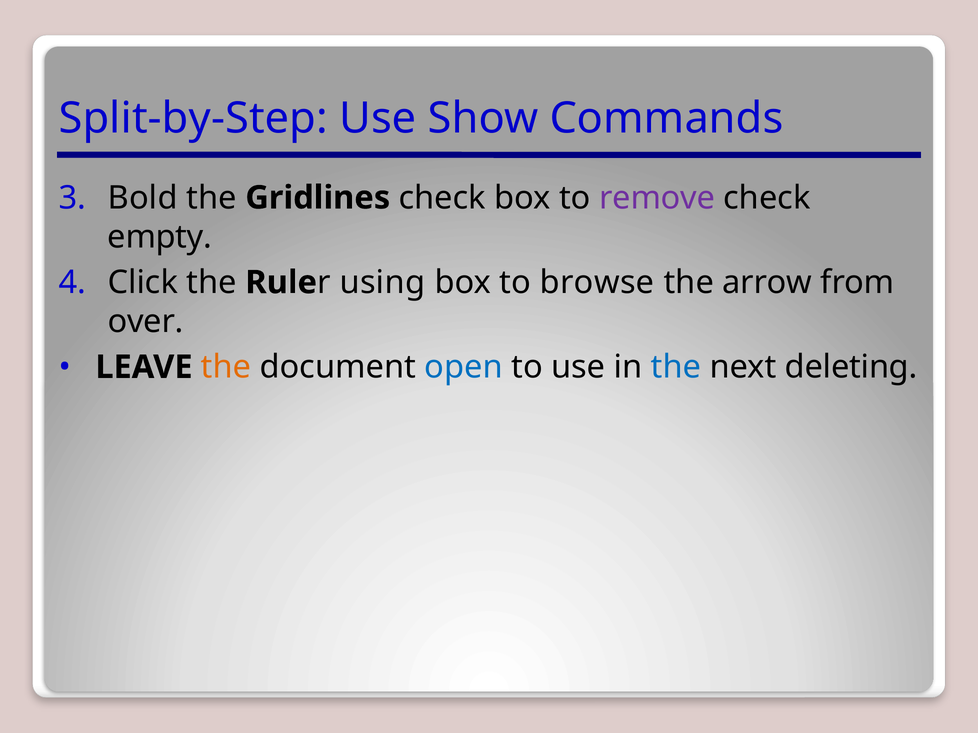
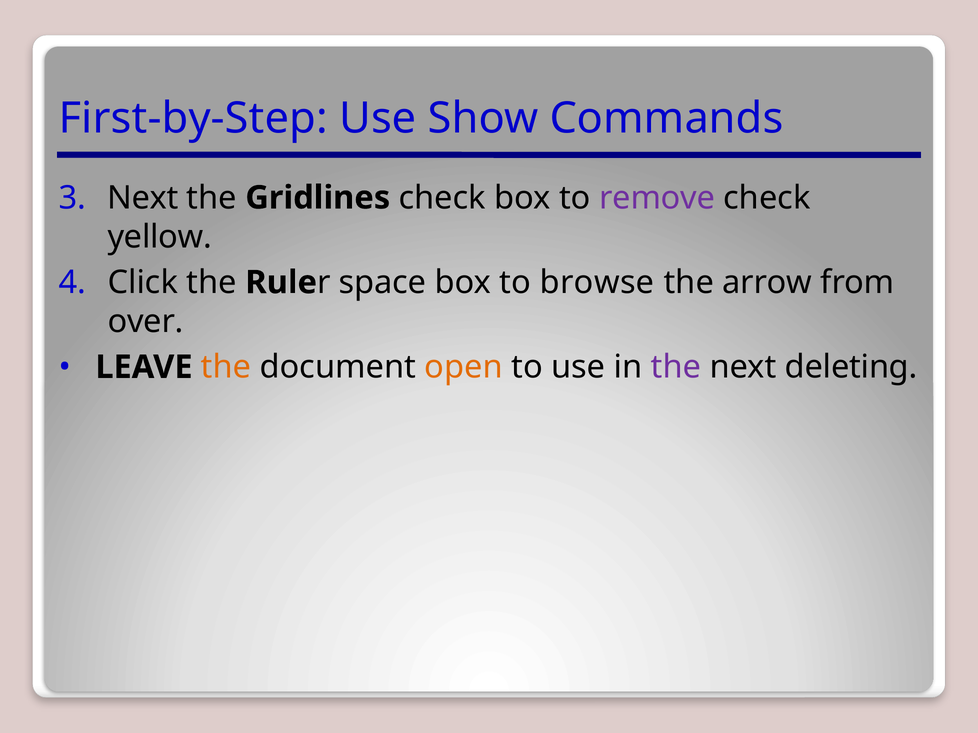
Split-by-Step: Split-by-Step -> First-by-Step
Bold at (143, 198): Bold -> Next
empty: empty -> yellow
using: using -> space
open colour: blue -> orange
the at (676, 367) colour: blue -> purple
